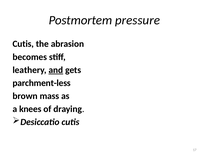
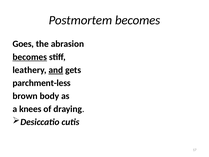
Postmortem pressure: pressure -> becomes
Cutis at (23, 44): Cutis -> Goes
becomes at (30, 57) underline: none -> present
mass: mass -> body
